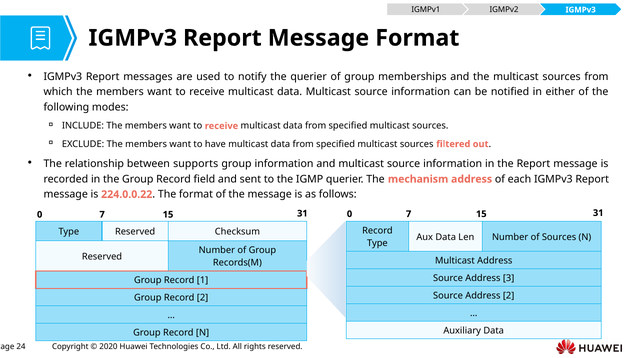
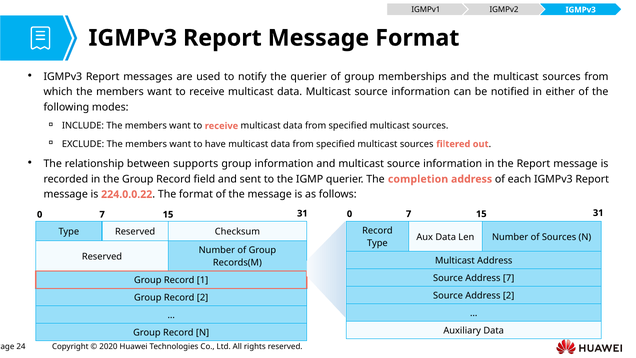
mechanism: mechanism -> completion
Address 3: 3 -> 7
